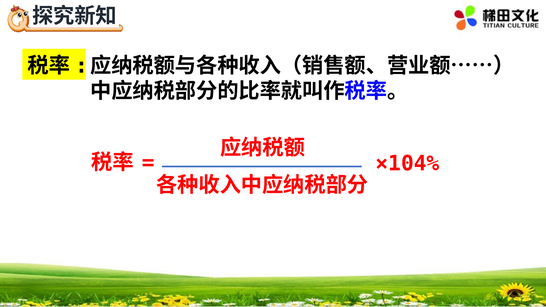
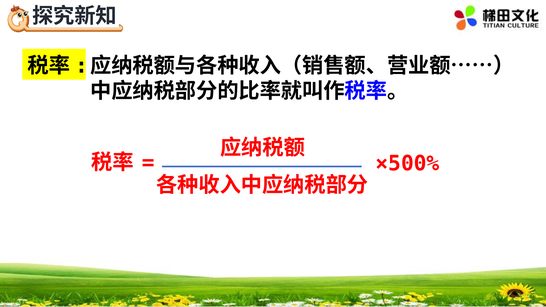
×104%: ×104% -> ×500%
